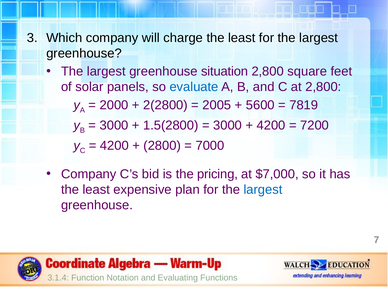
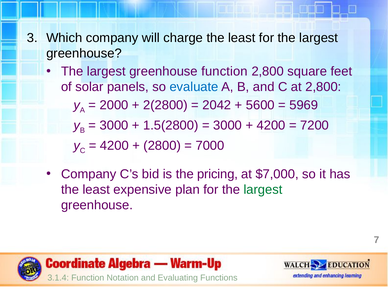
greenhouse situation: situation -> function
2005: 2005 -> 2042
7819: 7819 -> 5969
largest at (263, 190) colour: blue -> green
